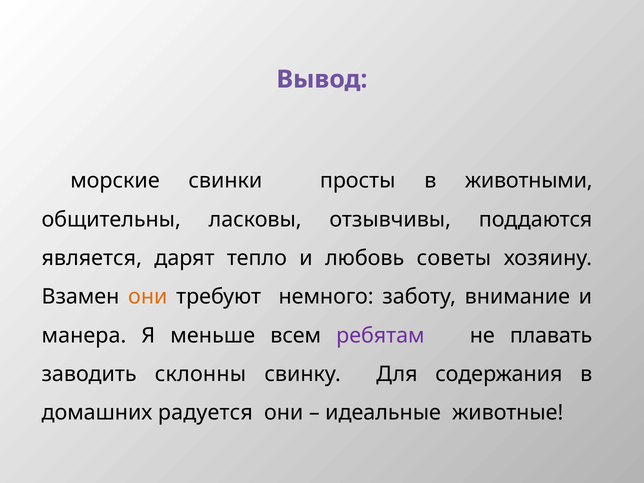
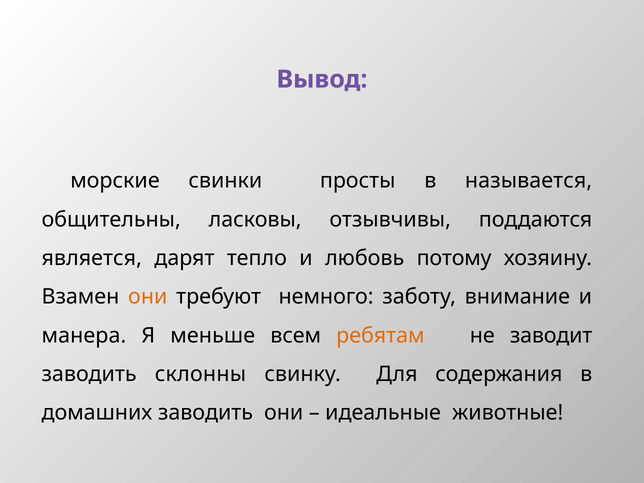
животными: животными -> называется
советы: советы -> потому
ребятам colour: purple -> orange
плавать: плавать -> заводит
домашних радуется: радуется -> заводить
